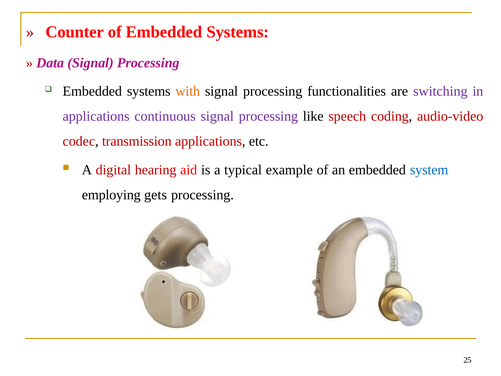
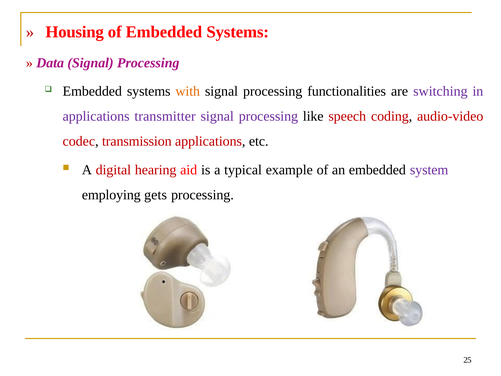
Counter: Counter -> Housing
continuous: continuous -> transmitter
system colour: blue -> purple
